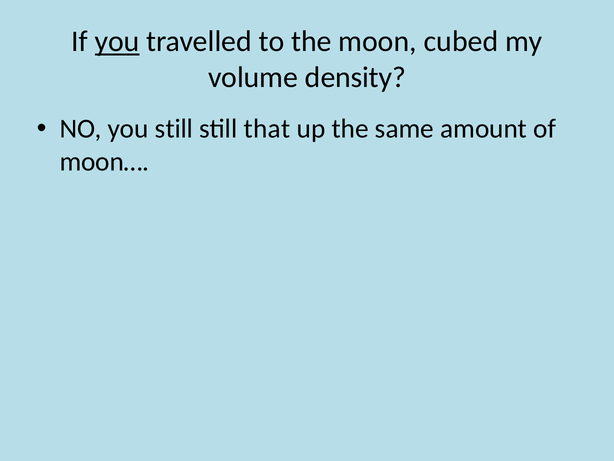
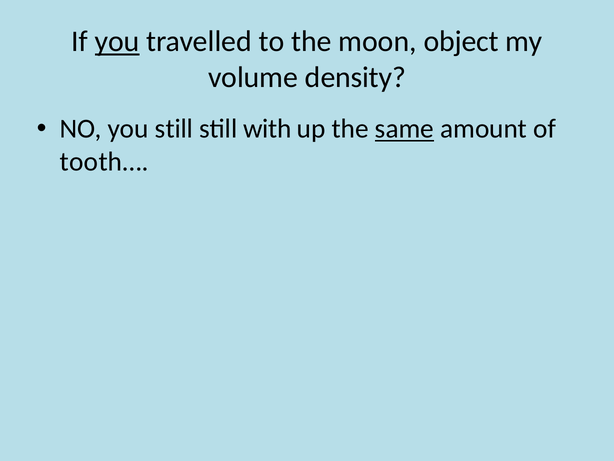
cubed: cubed -> object
that: that -> with
same underline: none -> present
moon…: moon… -> tooth…
